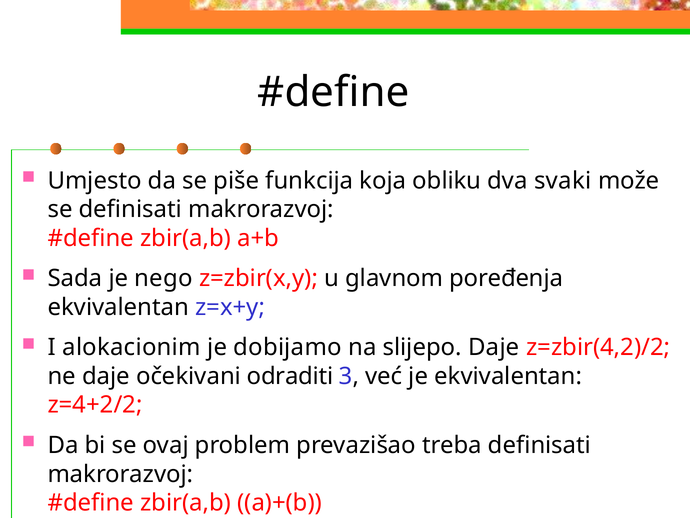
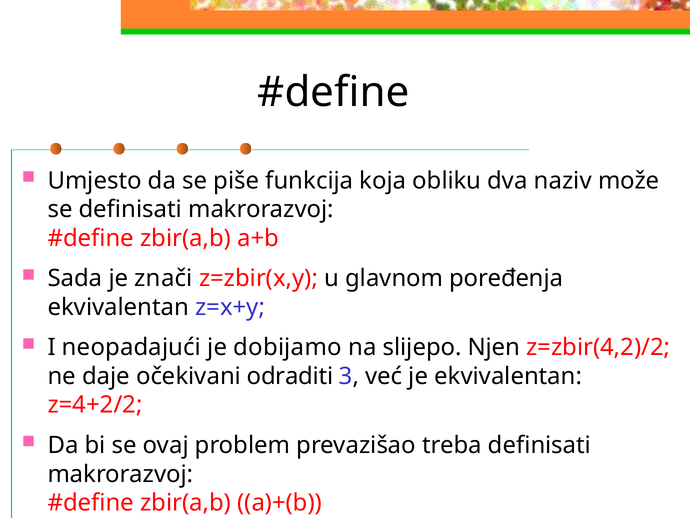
svaki: svaki -> naziv
nego: nego -> znači
alokacionim: alokacionim -> neopadajući
slijepo Daje: Daje -> Njen
